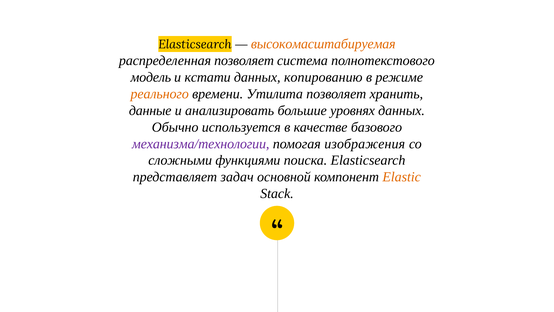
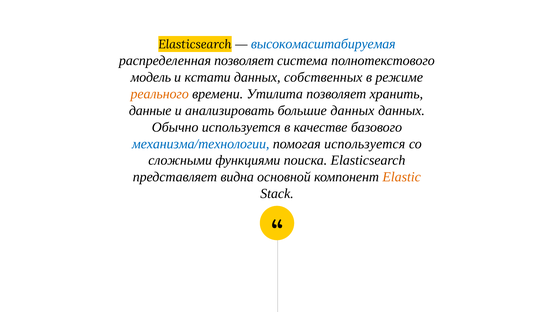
высокомасштабируемая colour: orange -> blue
копированию: копированию -> собственных
большие уровнях: уровнях -> данных
механизма/технологии colour: purple -> blue
помогая изображения: изображения -> используется
задач: задач -> видна
